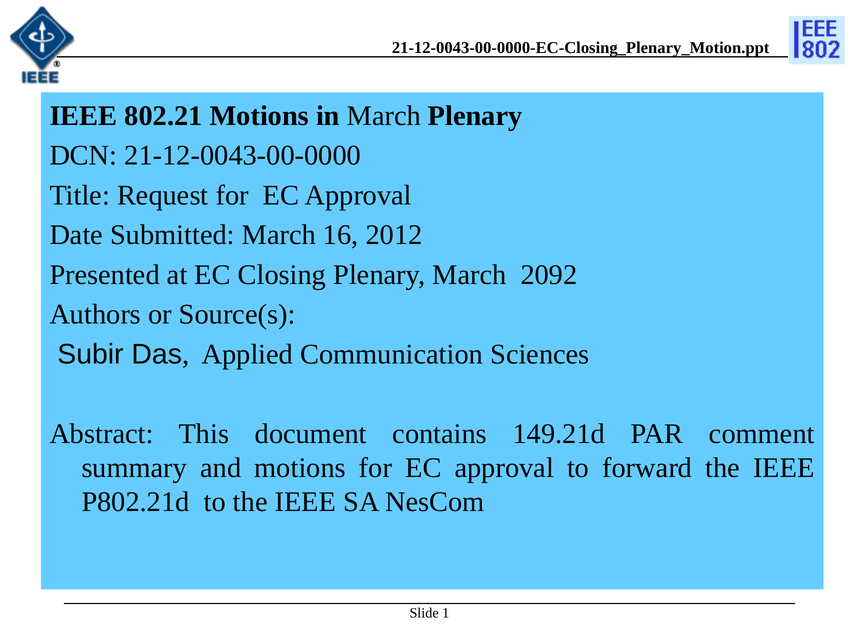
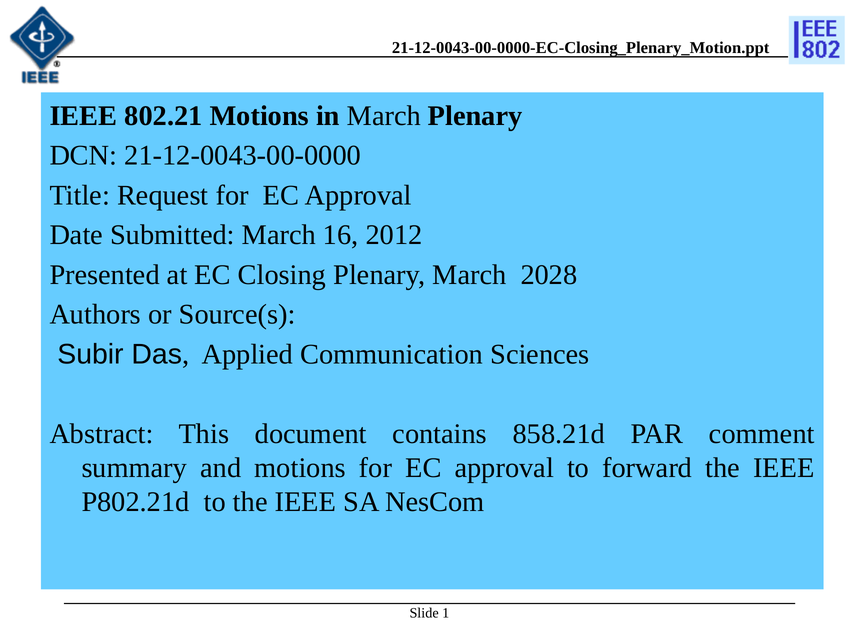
2092: 2092 -> 2028
149.21d: 149.21d -> 858.21d
